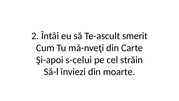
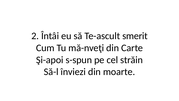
s-celui: s-celui -> s-spun
